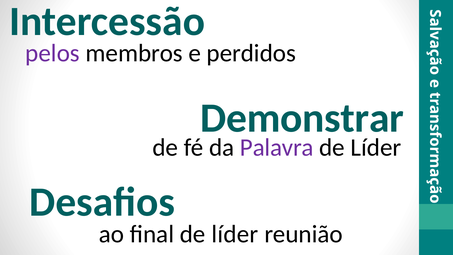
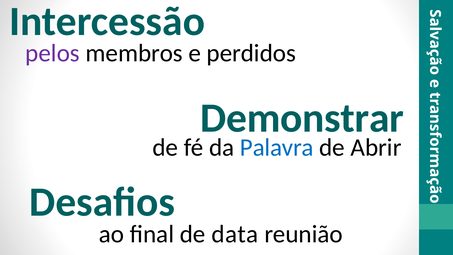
Palavra colour: purple -> blue
Líder at (376, 148): Líder -> Abrir
final de líder: líder -> data
